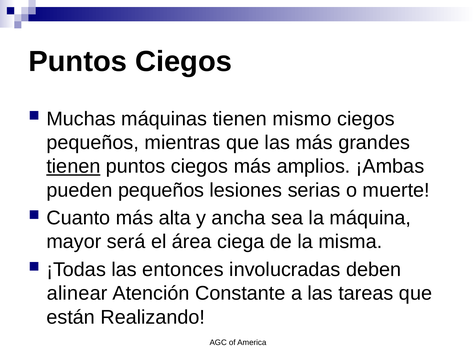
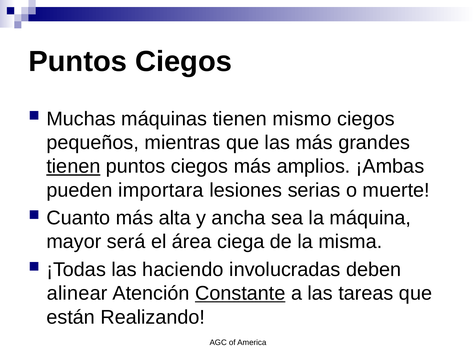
pueden pequeños: pequeños -> importara
entonces: entonces -> haciendo
Constante underline: none -> present
